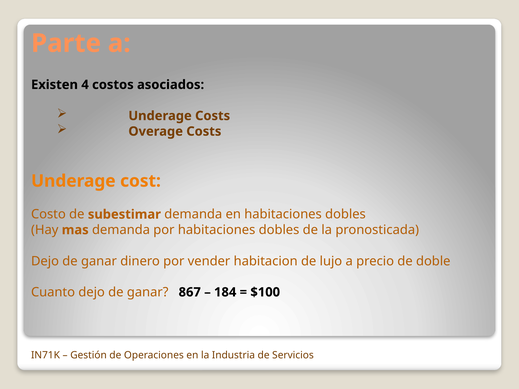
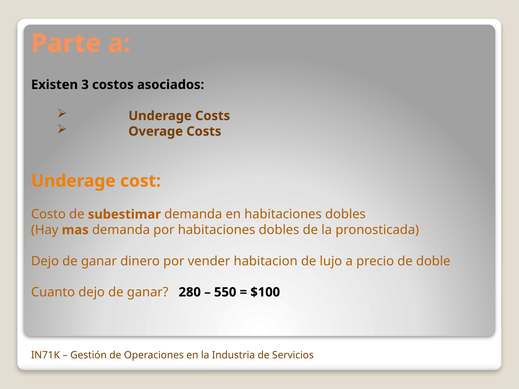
4: 4 -> 3
867: 867 -> 280
184: 184 -> 550
